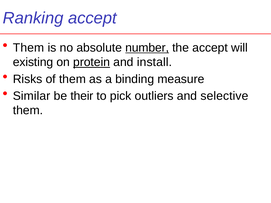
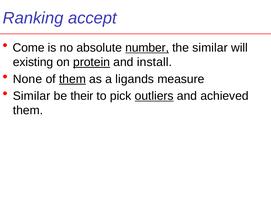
Them at (29, 48): Them -> Come
the accept: accept -> similar
Risks: Risks -> None
them at (72, 79) underline: none -> present
binding: binding -> ligands
outliers underline: none -> present
selective: selective -> achieved
